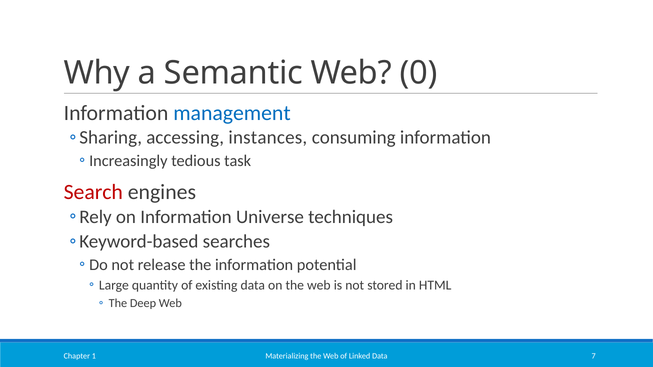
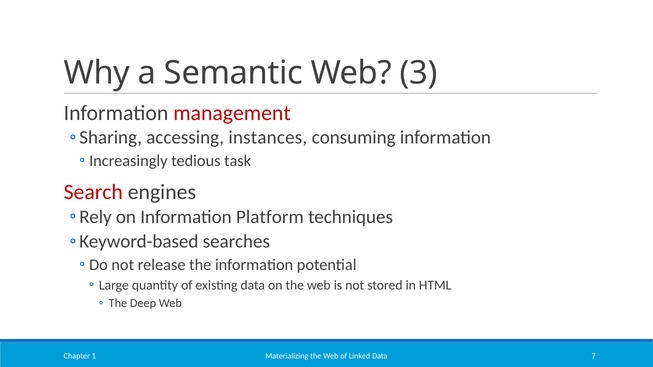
0: 0 -> 3
management colour: blue -> red
Universe: Universe -> Platform
